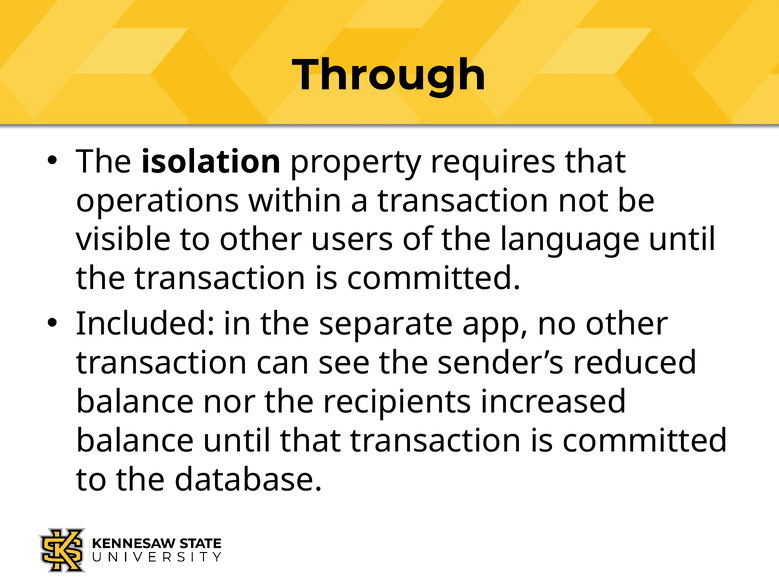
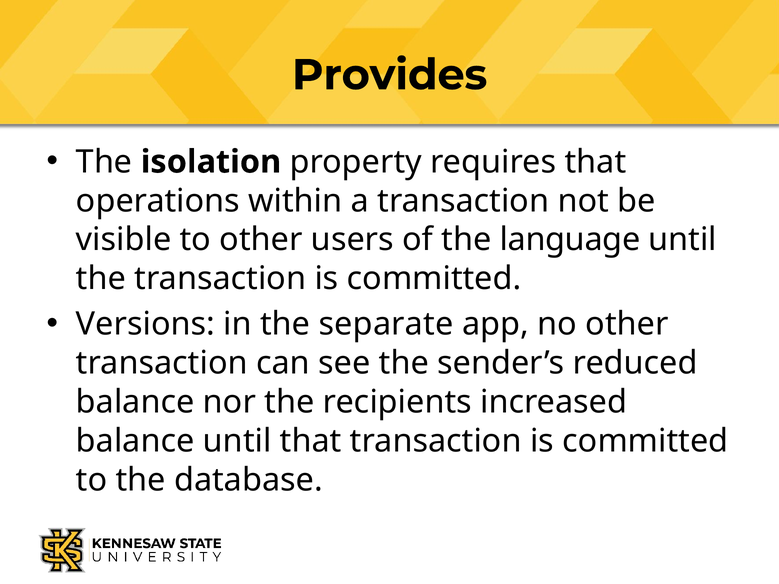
Through: Through -> Provides
Included: Included -> Versions
